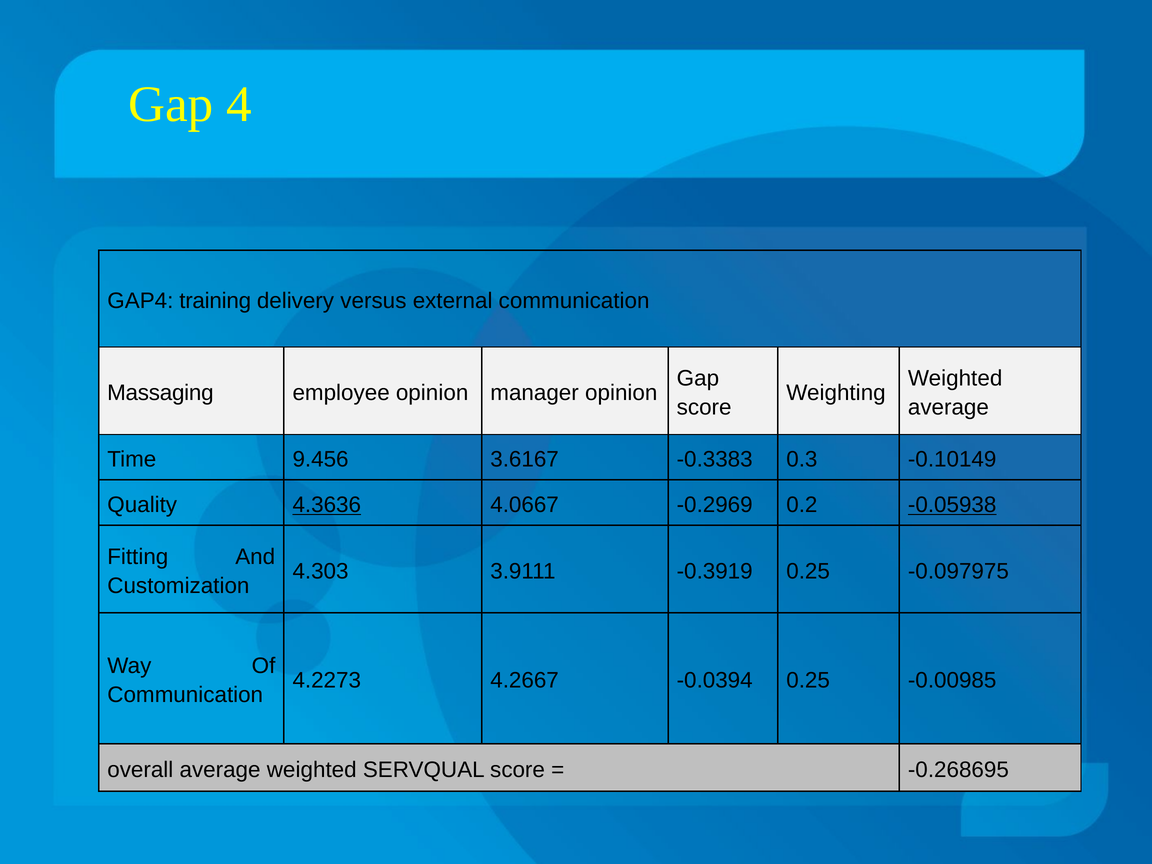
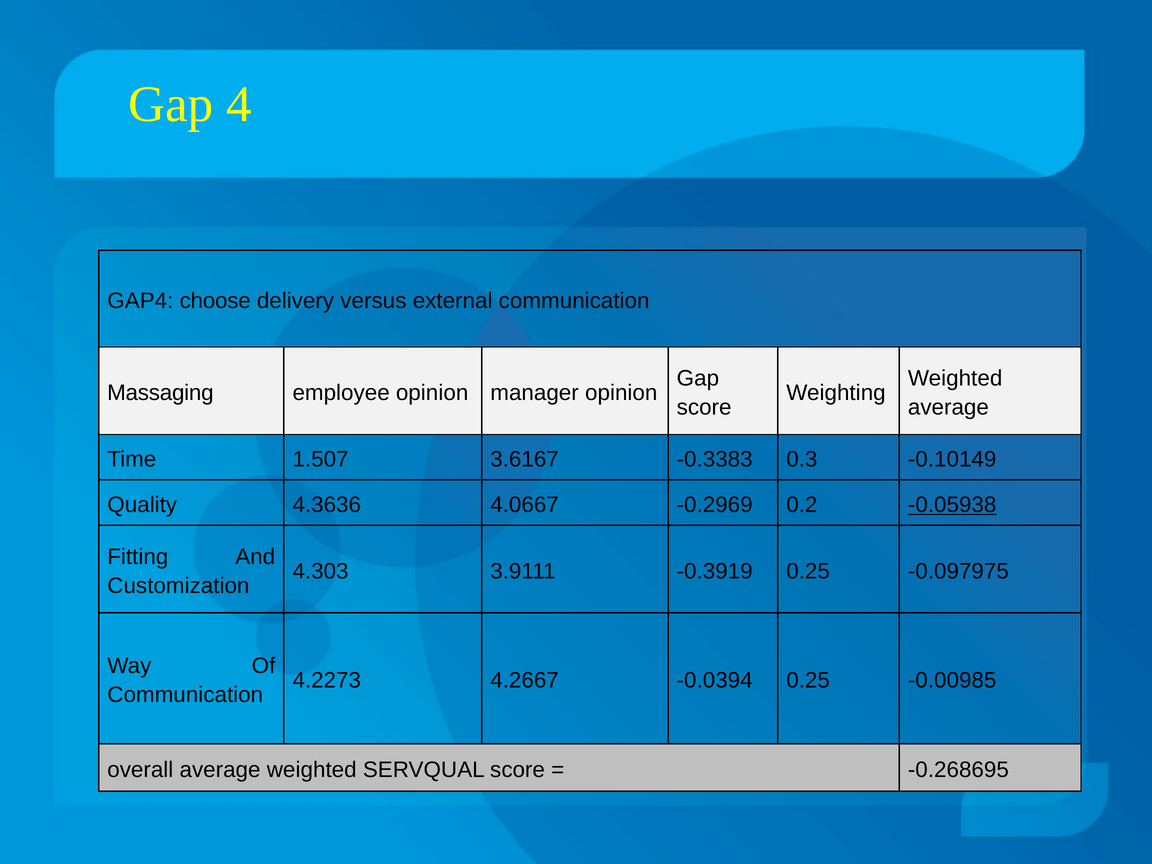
training: training -> choose
9.456: 9.456 -> 1.507
4.3636 underline: present -> none
